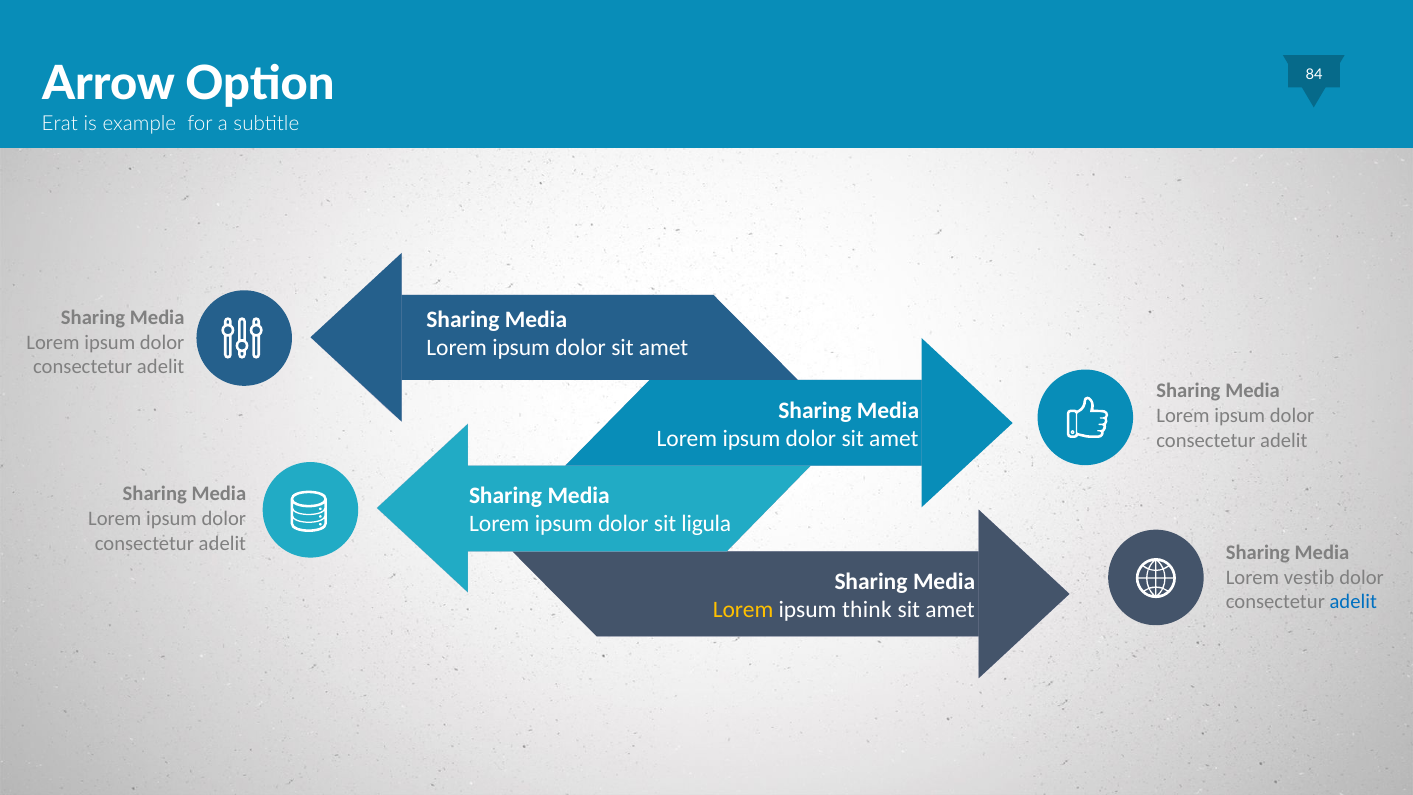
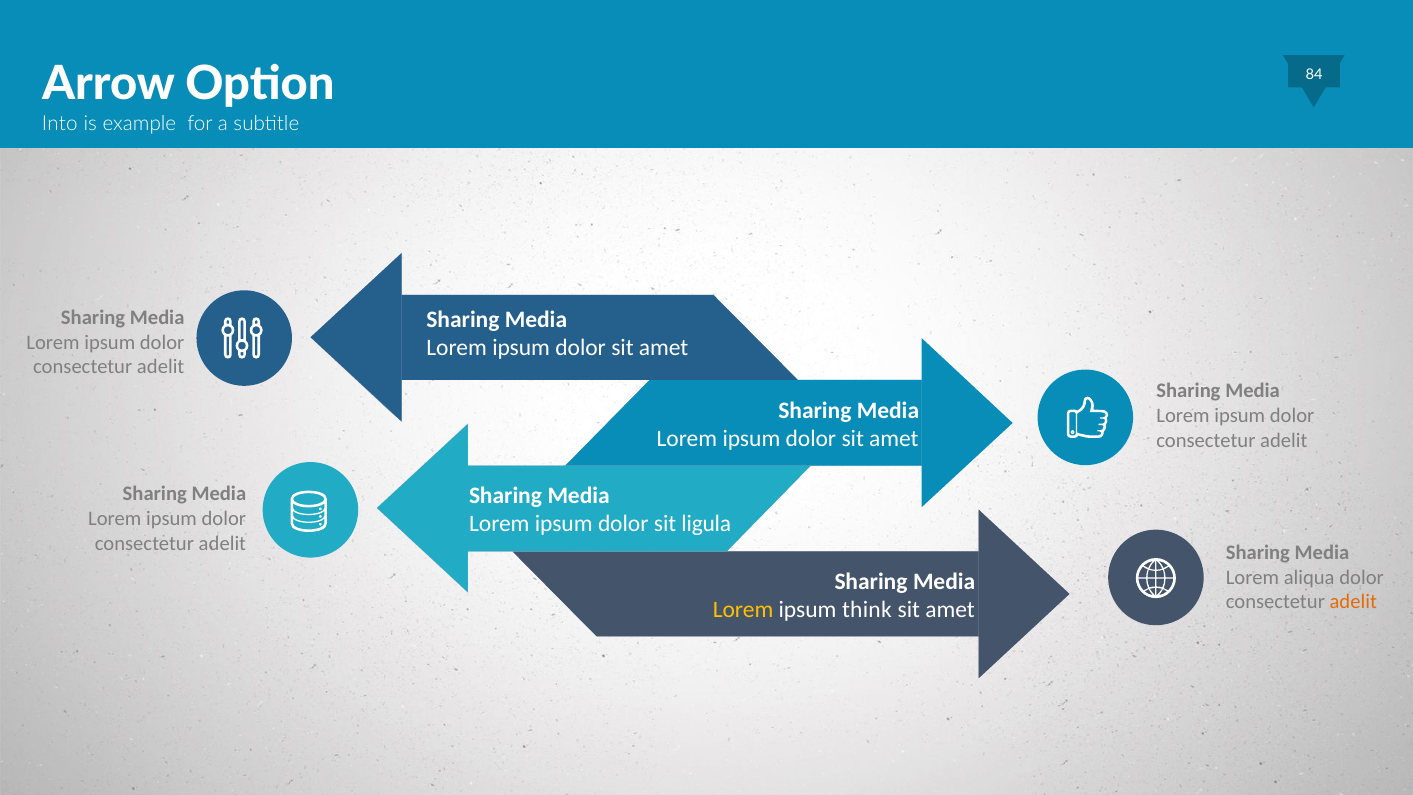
Erat: Erat -> Into
vestib: vestib -> aliqua
adelit at (1353, 602) colour: blue -> orange
